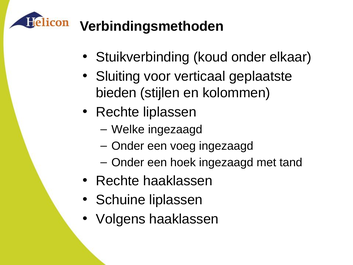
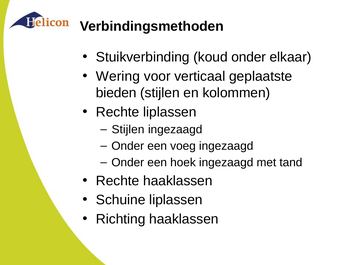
Sluiting: Sluiting -> Wering
Welke at (128, 129): Welke -> Stijlen
Volgens: Volgens -> Richting
